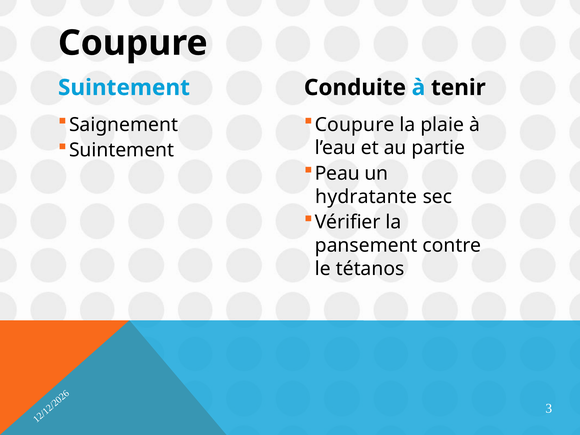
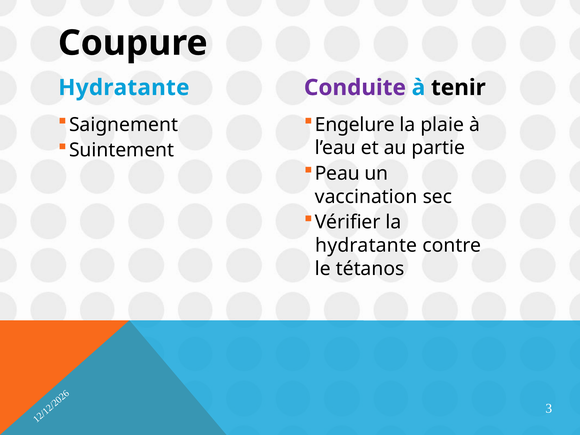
Suintement at (124, 88): Suintement -> Hydratante
Conduite colour: black -> purple
Coupure at (355, 125): Coupure -> Engelure
hydratante: hydratante -> vaccination
pansement at (366, 245): pansement -> hydratante
